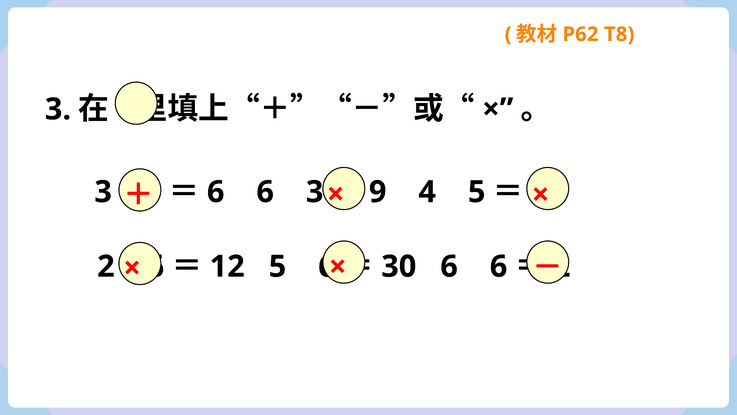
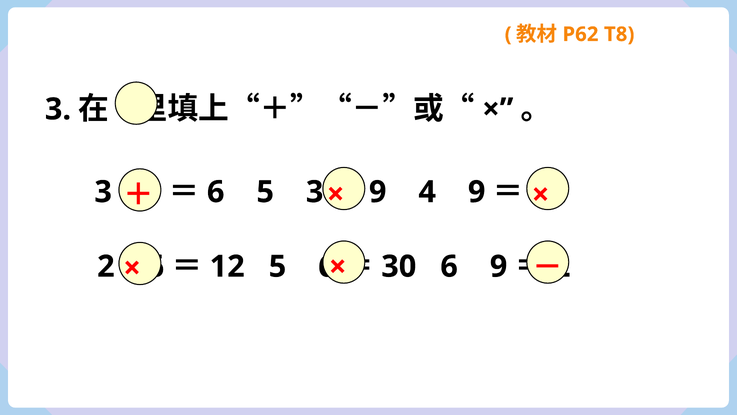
6 at (265, 192): 6 -> 5
4 5: 5 -> 9
6 at (499, 266): 6 -> 9
